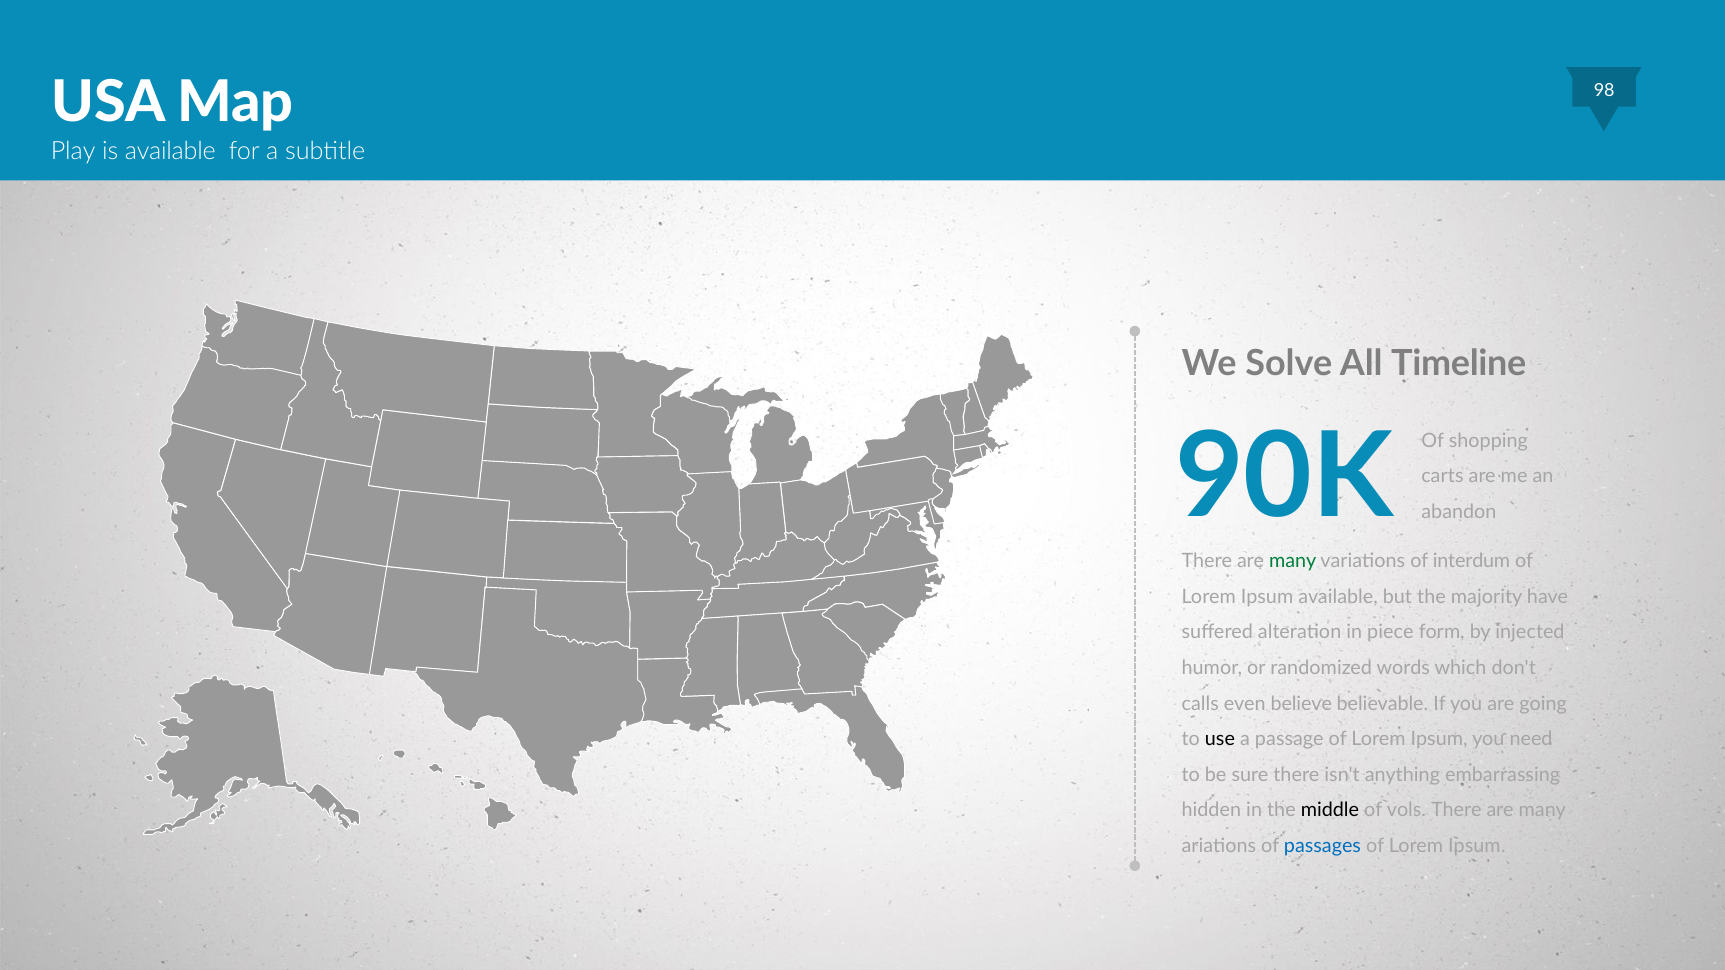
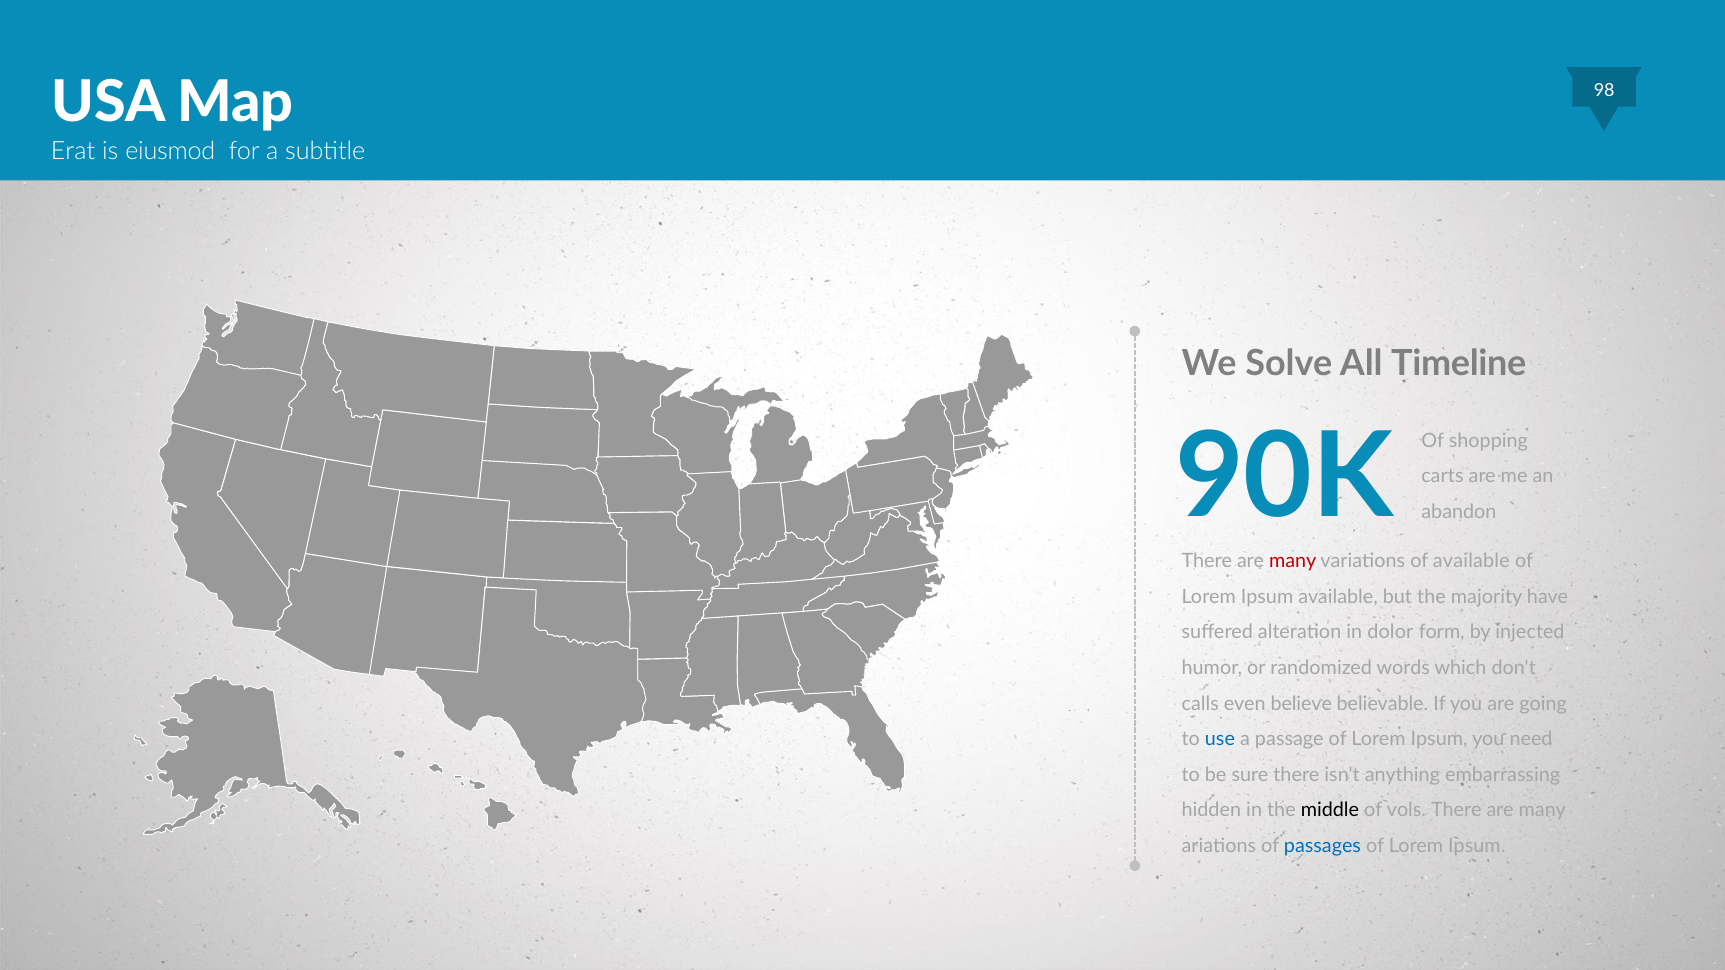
Play: Play -> Erat
is available: available -> eiusmod
many at (1293, 561) colour: green -> red
of interdum: interdum -> available
piece: piece -> dolor
use colour: black -> blue
